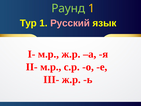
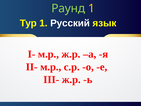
Русский colour: pink -> white
